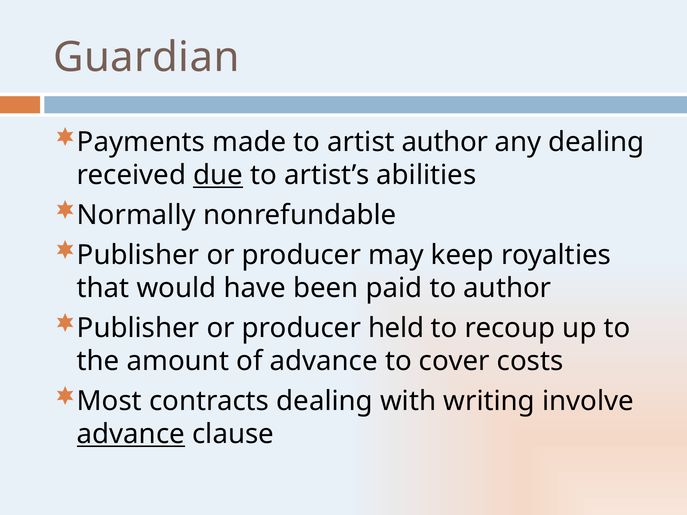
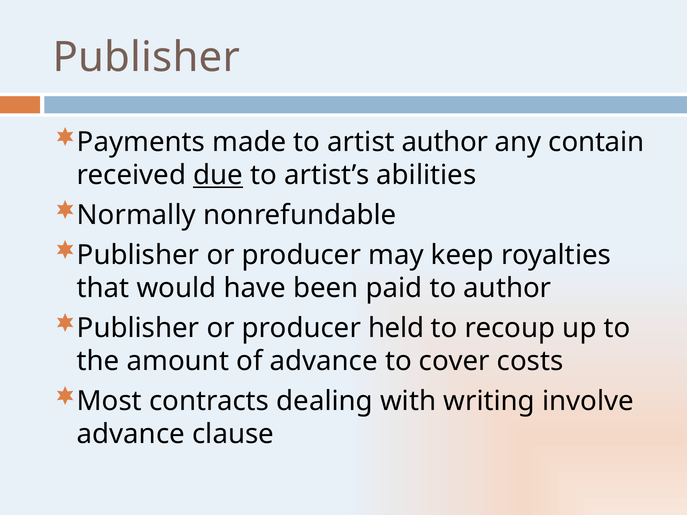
Guardian at (146, 57): Guardian -> Publisher
any dealing: dealing -> contain
advance at (131, 435) underline: present -> none
